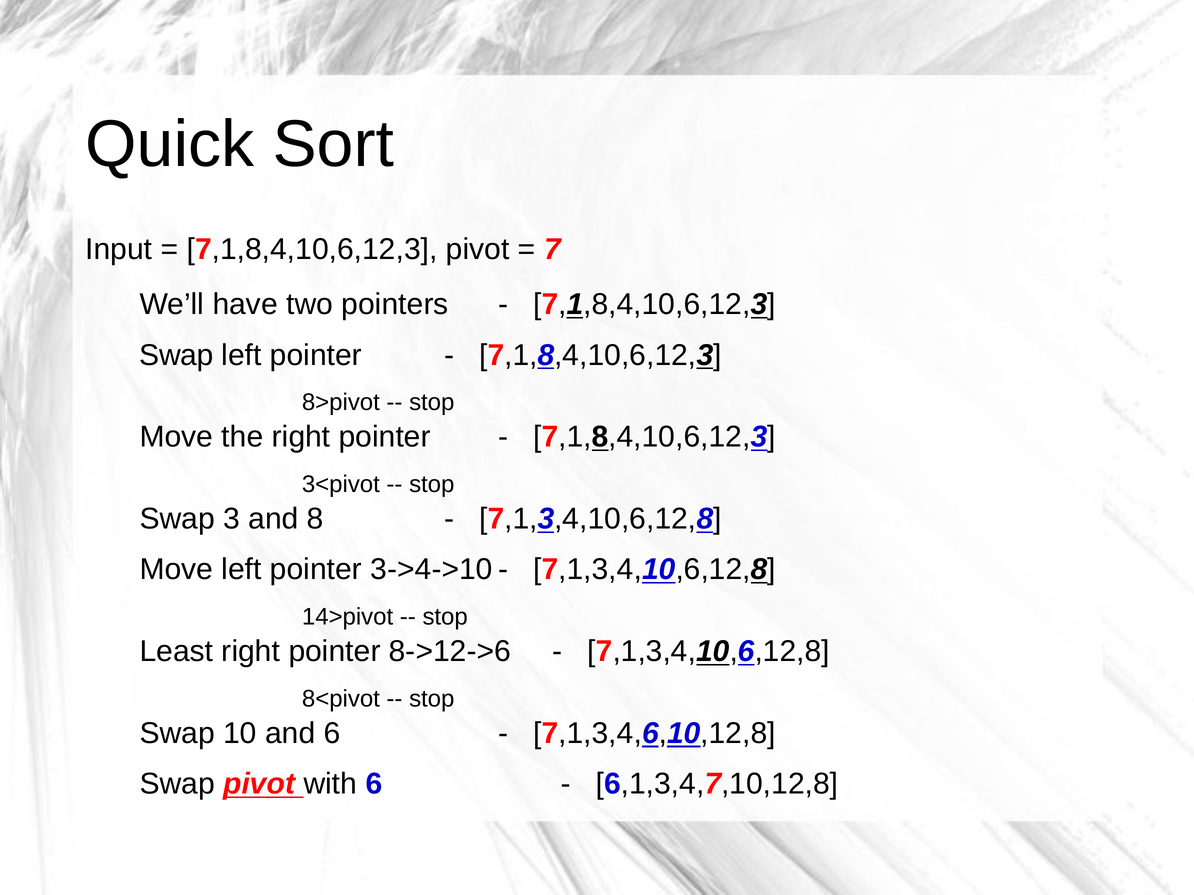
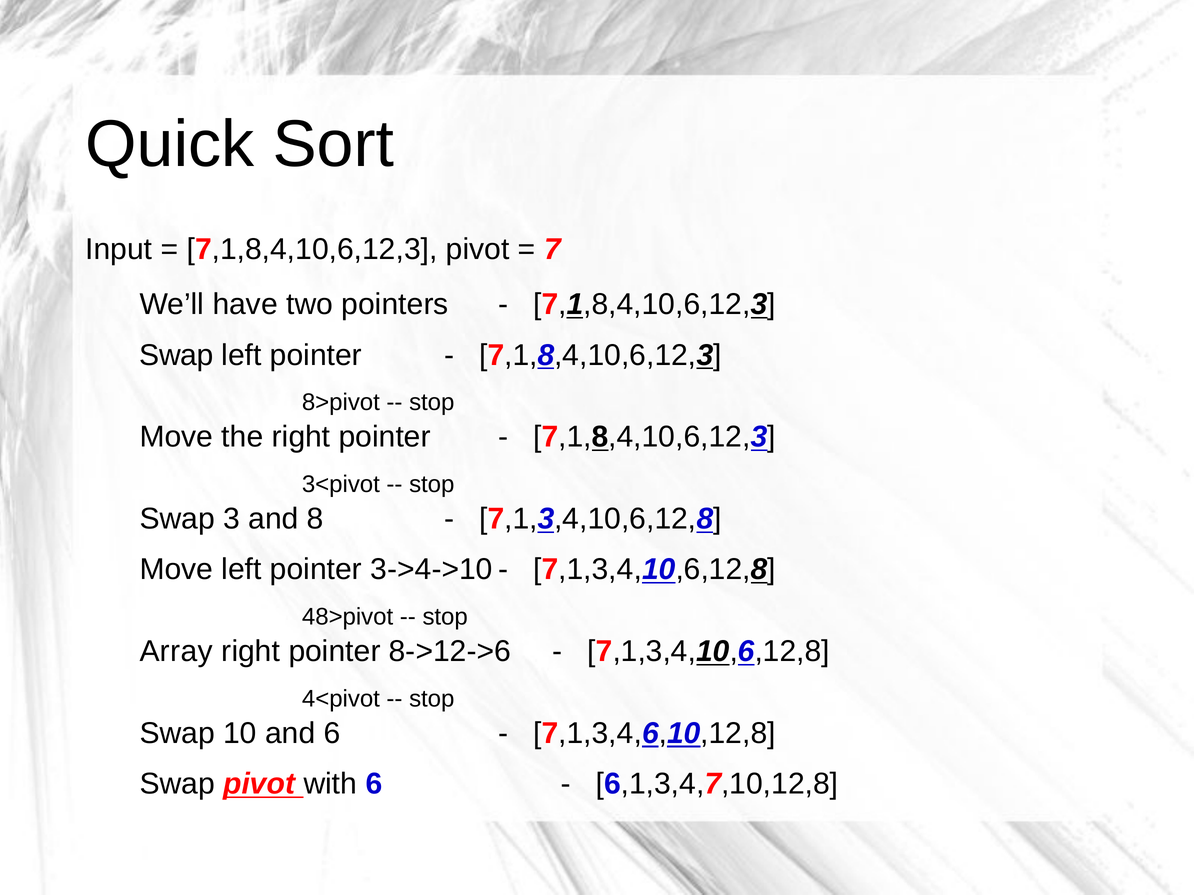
14>pivot: 14>pivot -> 48>pivot
Least: Least -> Array
8<pivot: 8<pivot -> 4<pivot
